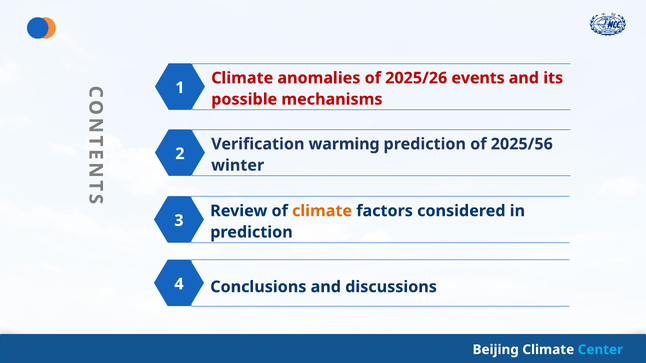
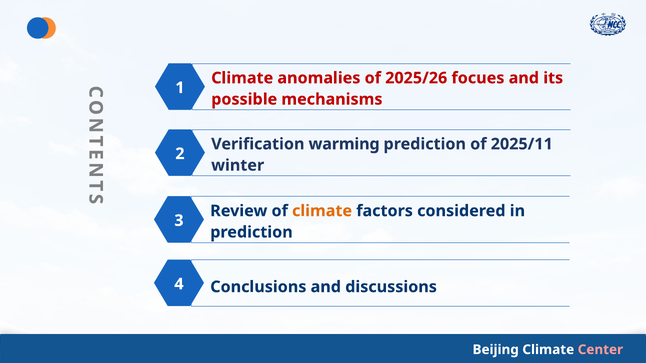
events: events -> focues
2025/56: 2025/56 -> 2025/11
Center colour: light blue -> pink
